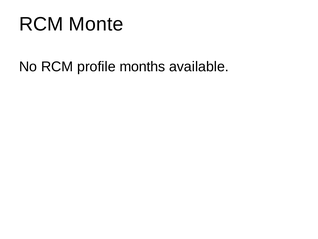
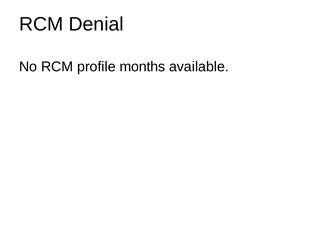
Monte: Monte -> Denial
